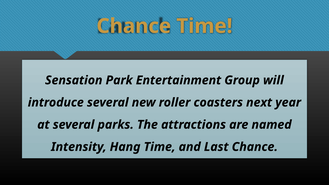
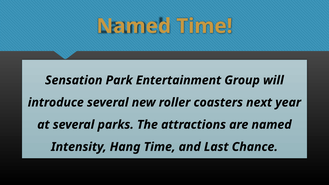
Chance at (134, 26): Chance -> Named
